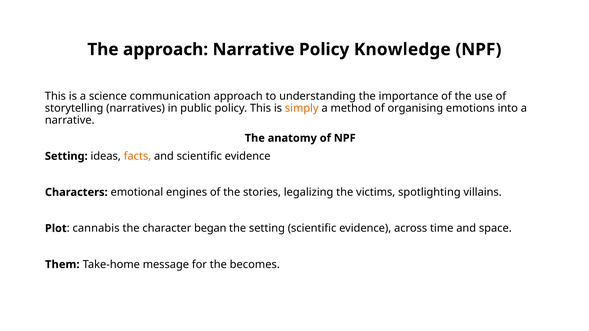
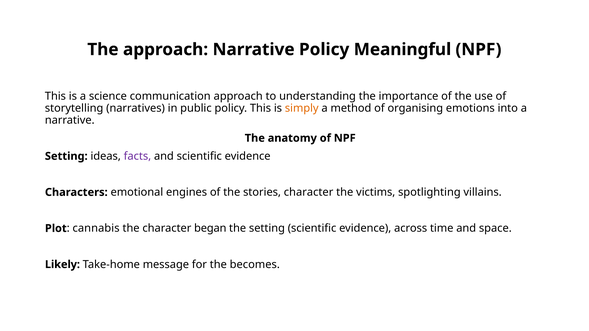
Knowledge: Knowledge -> Meaningful
facts colour: orange -> purple
stories legalizing: legalizing -> character
Them: Them -> Likely
